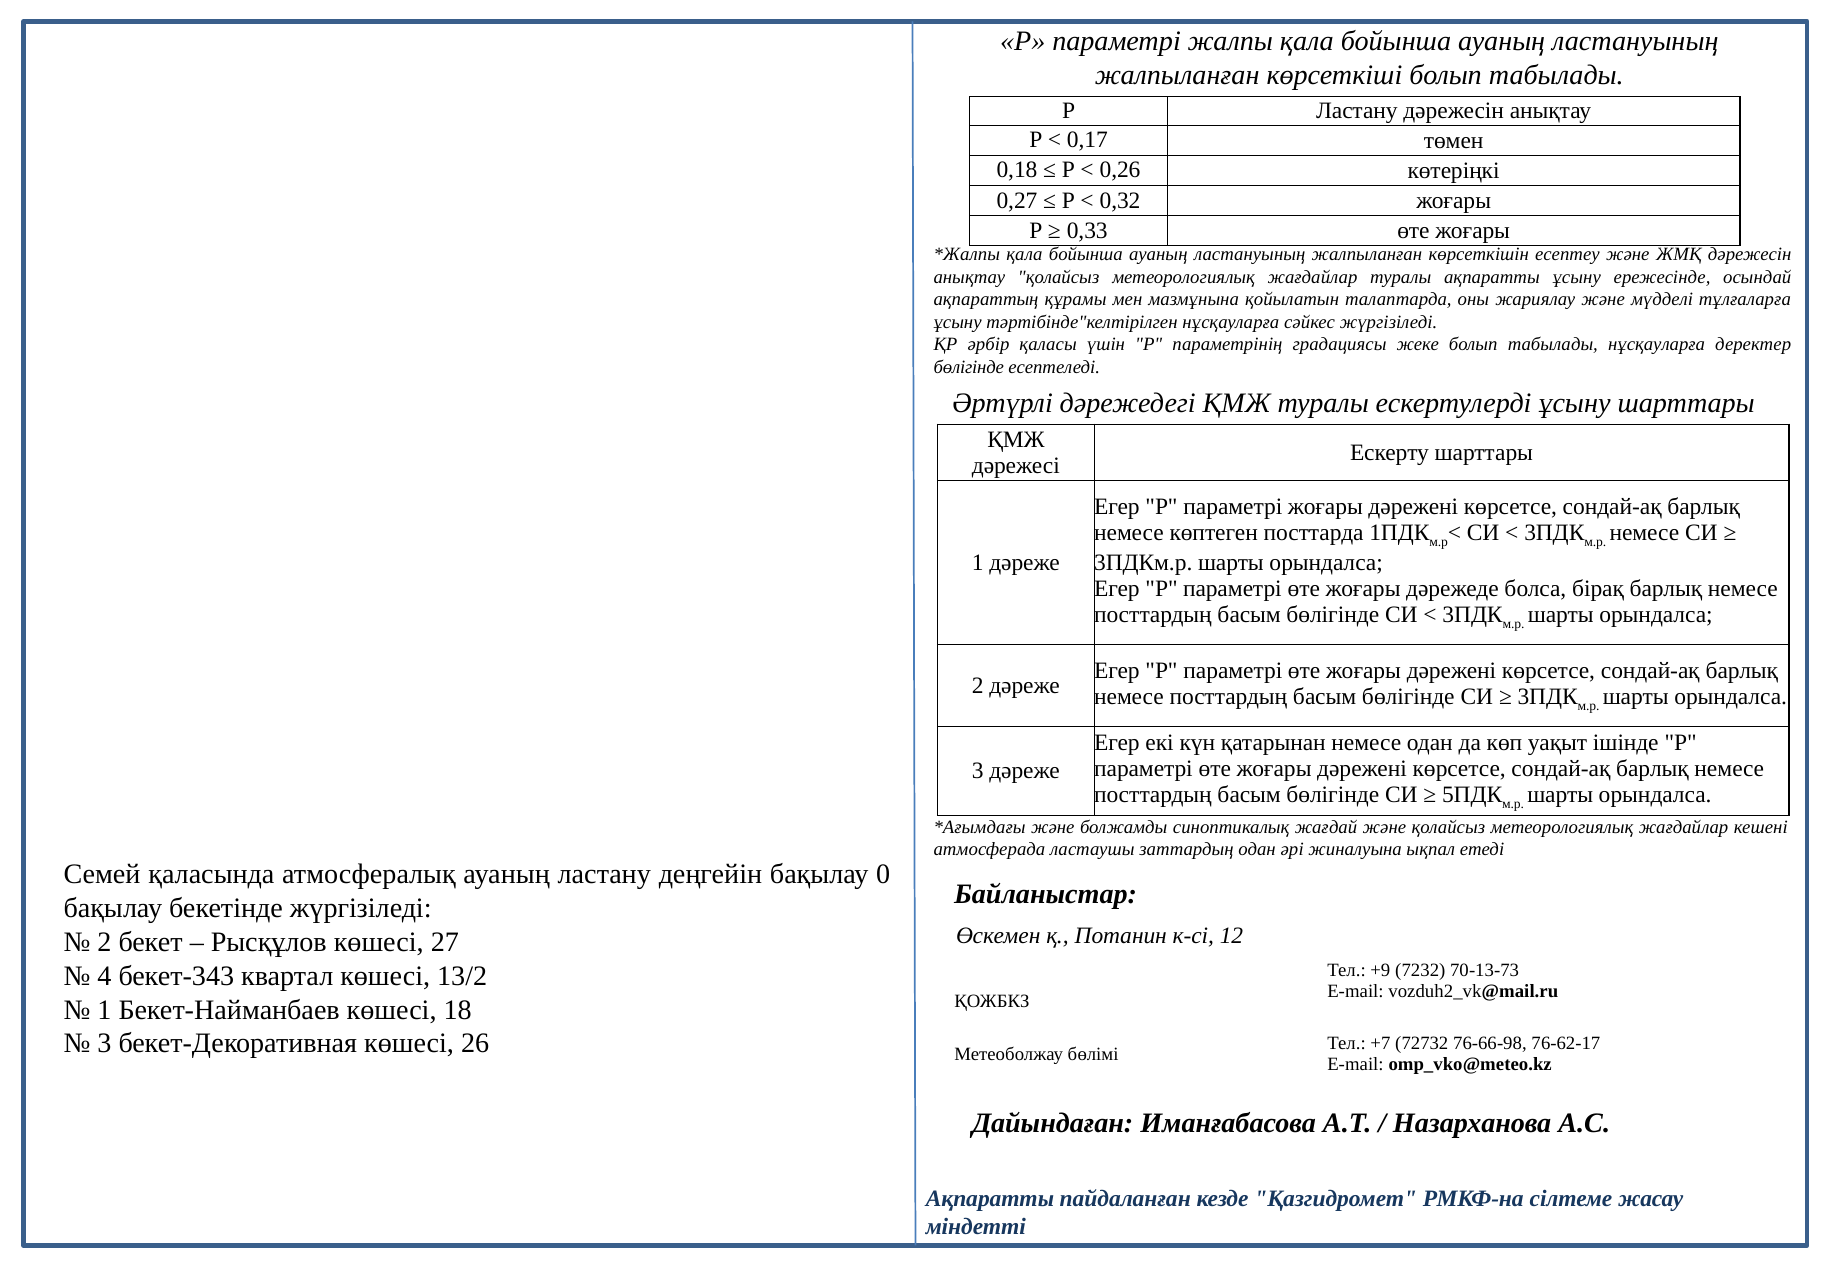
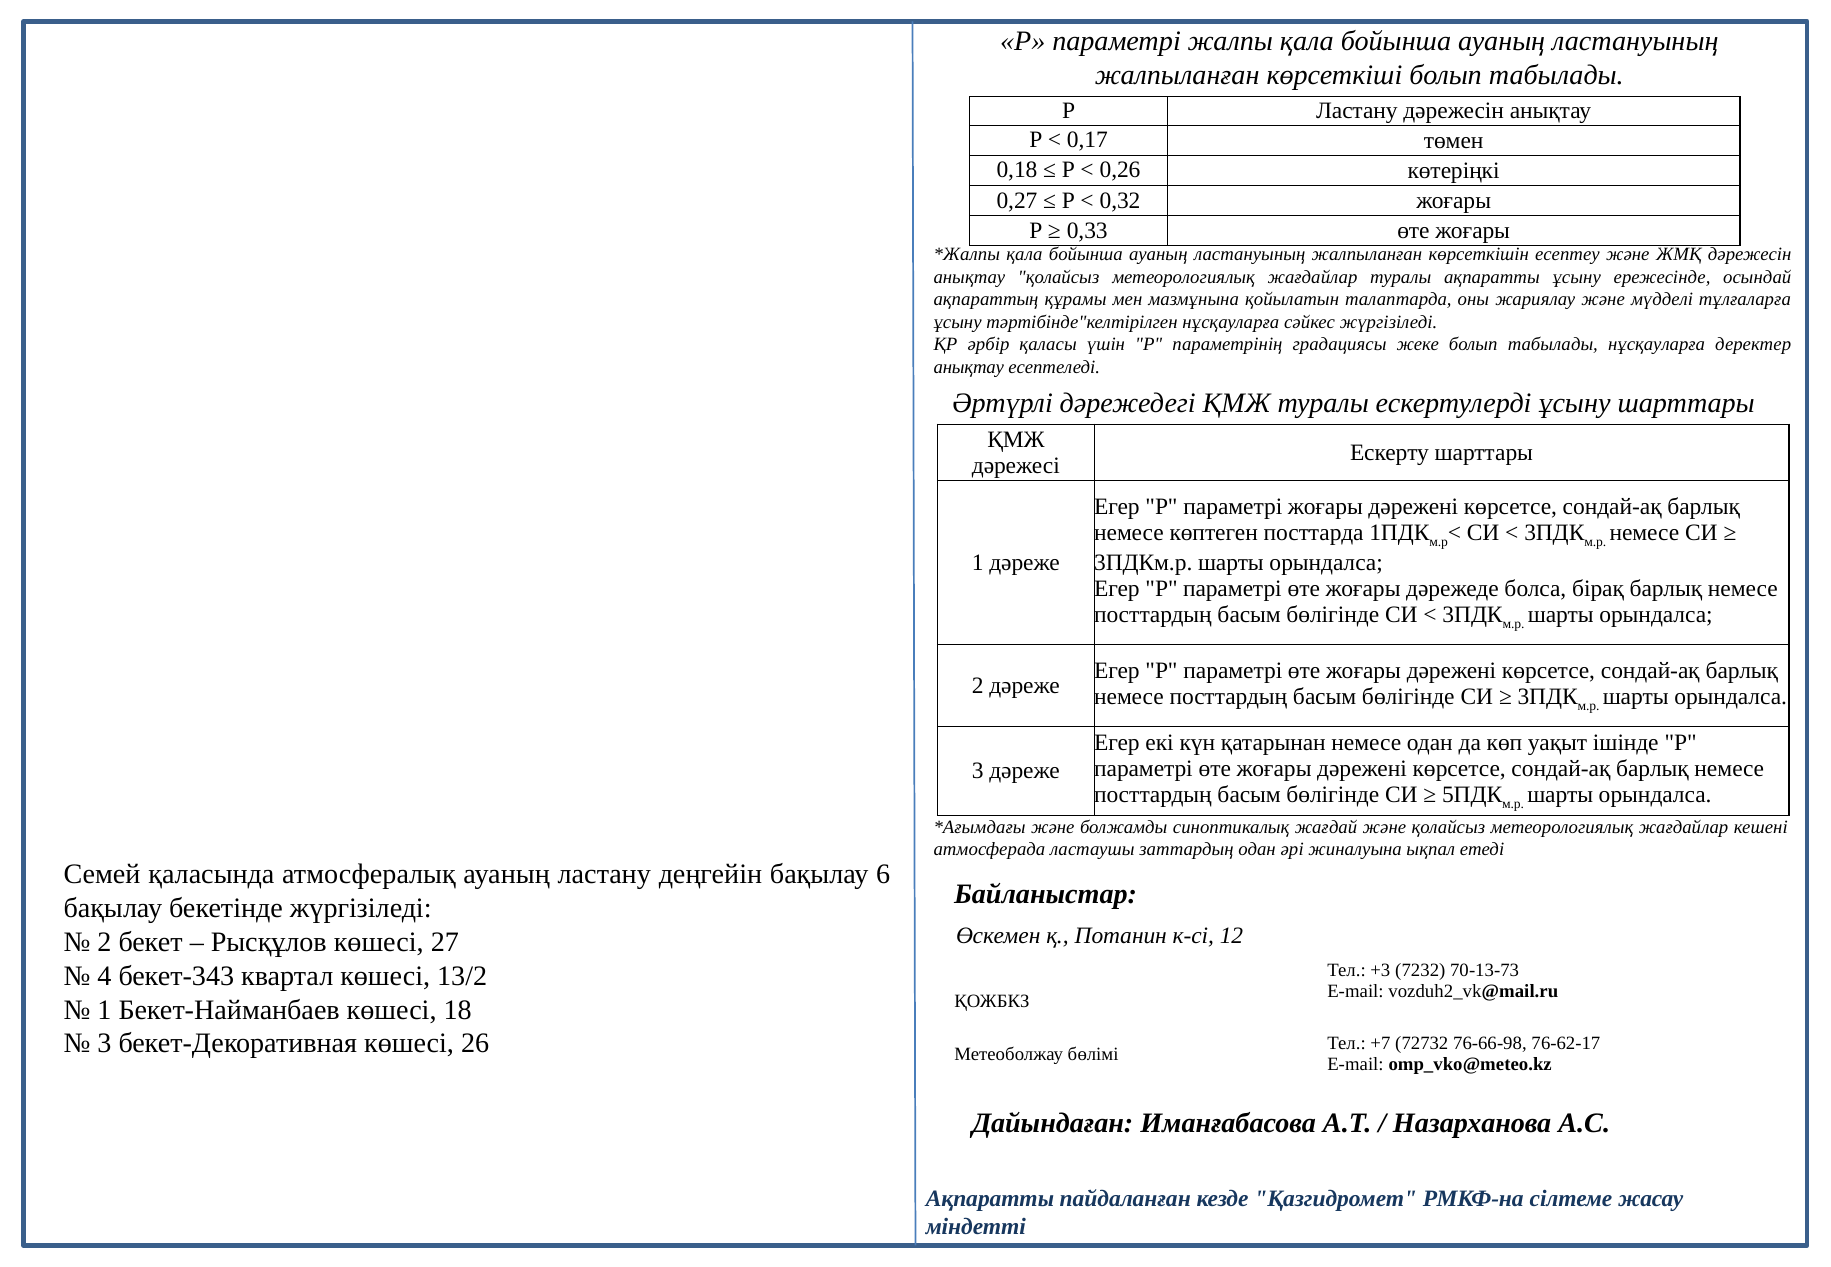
бөлігінде at (969, 367): бөлігінде -> анықтау
0: 0 -> 6
+9: +9 -> +3
